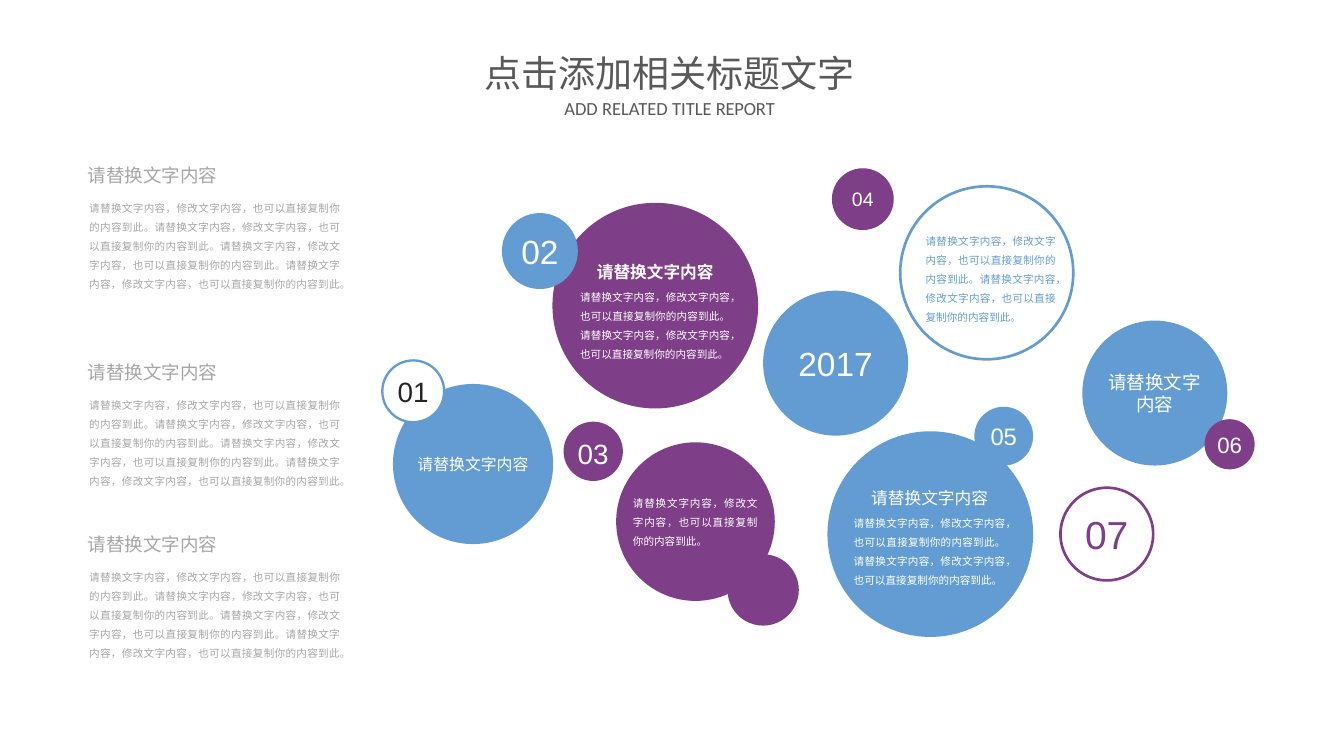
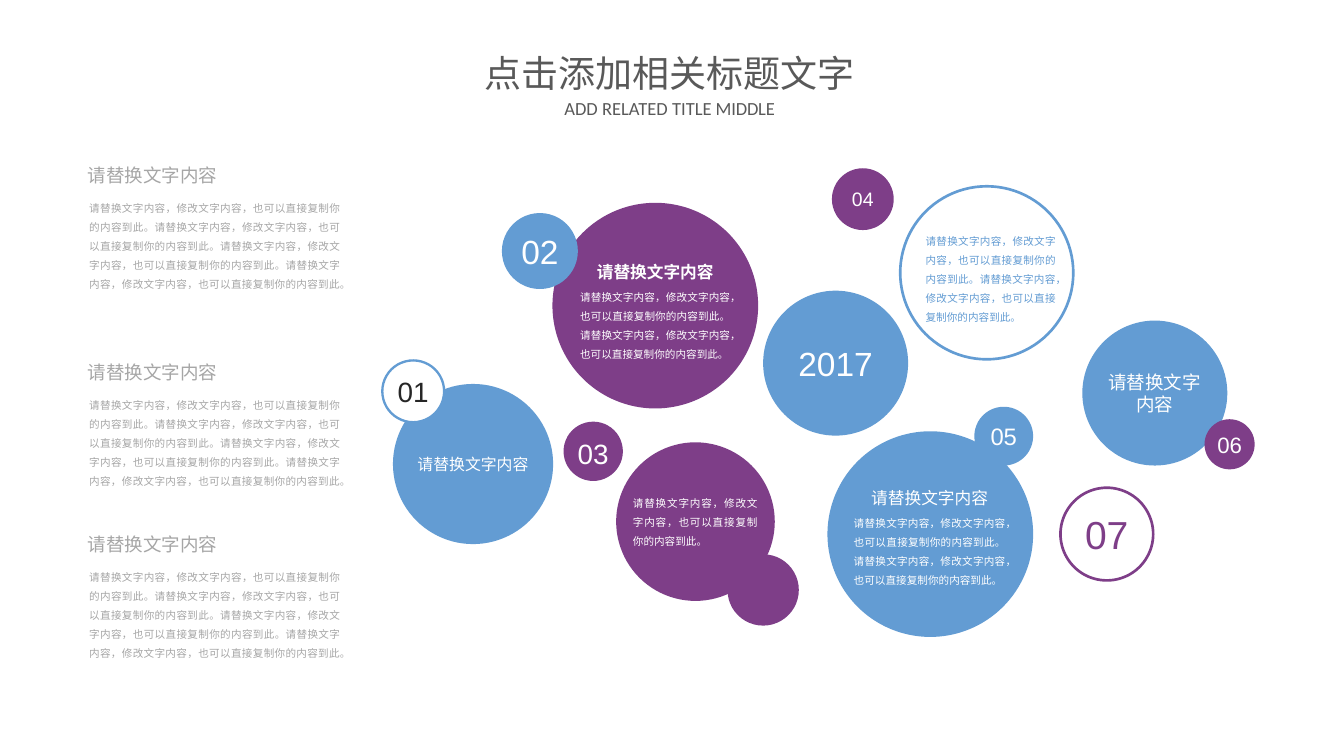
REPORT: REPORT -> MIDDLE
